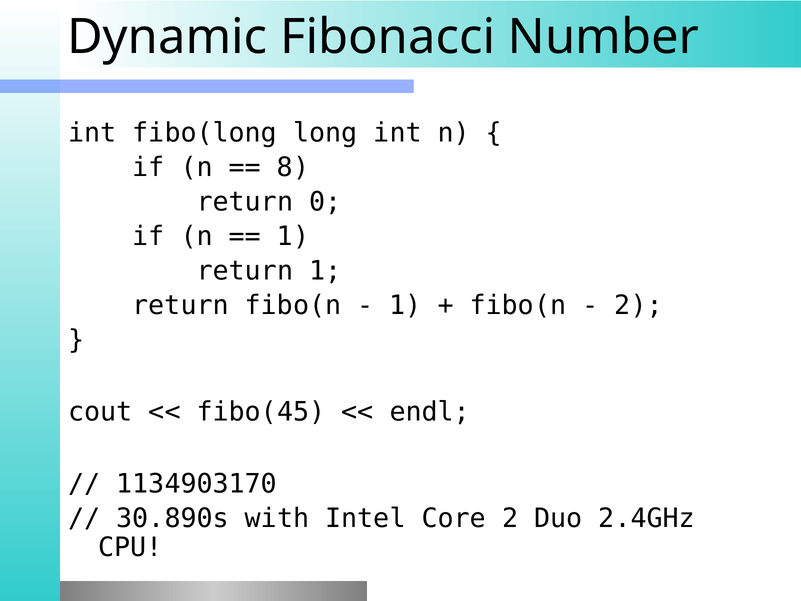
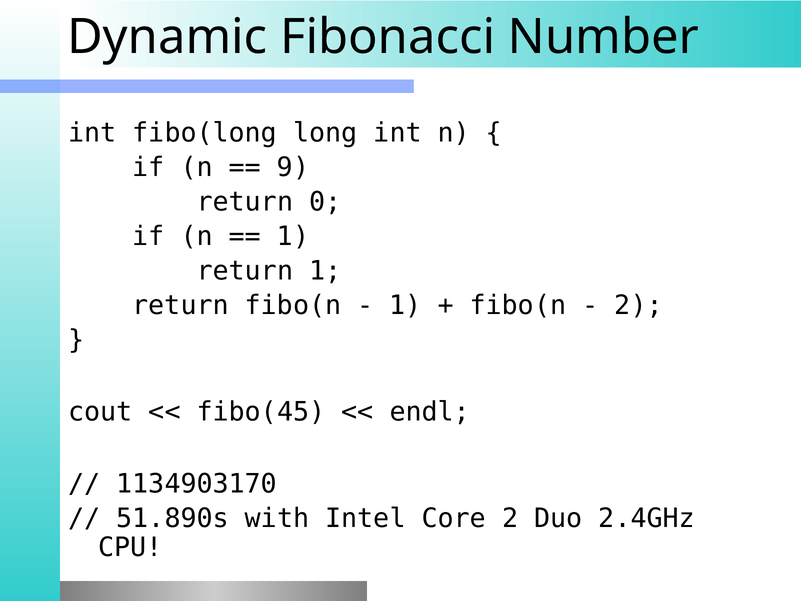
8: 8 -> 9
30.890s: 30.890s -> 51.890s
